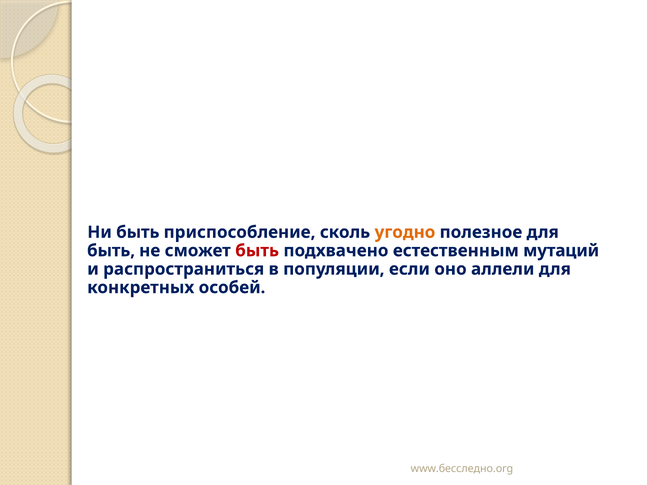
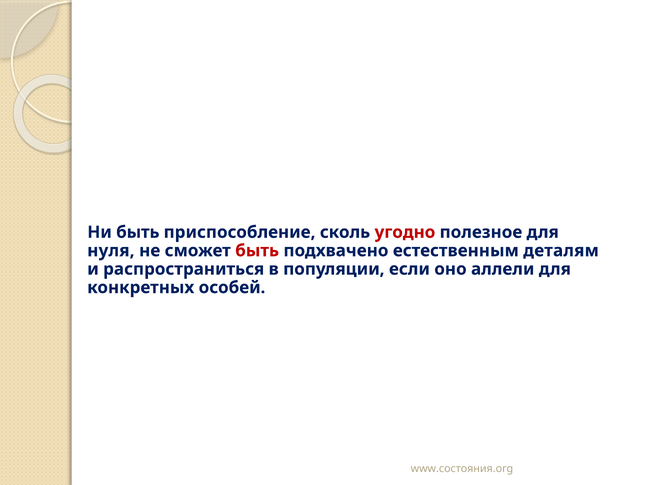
угодно colour: orange -> red
быть at (111, 251): быть -> нуля
мутаций: мутаций -> деталям
www.бесследно.org: www.бесследно.org -> www.состояния.org
